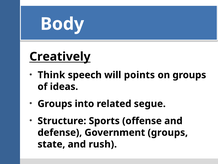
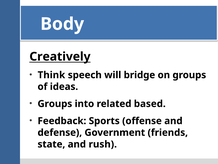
points: points -> bridge
segue: segue -> based
Structure: Structure -> Feedback
Government groups: groups -> friends
